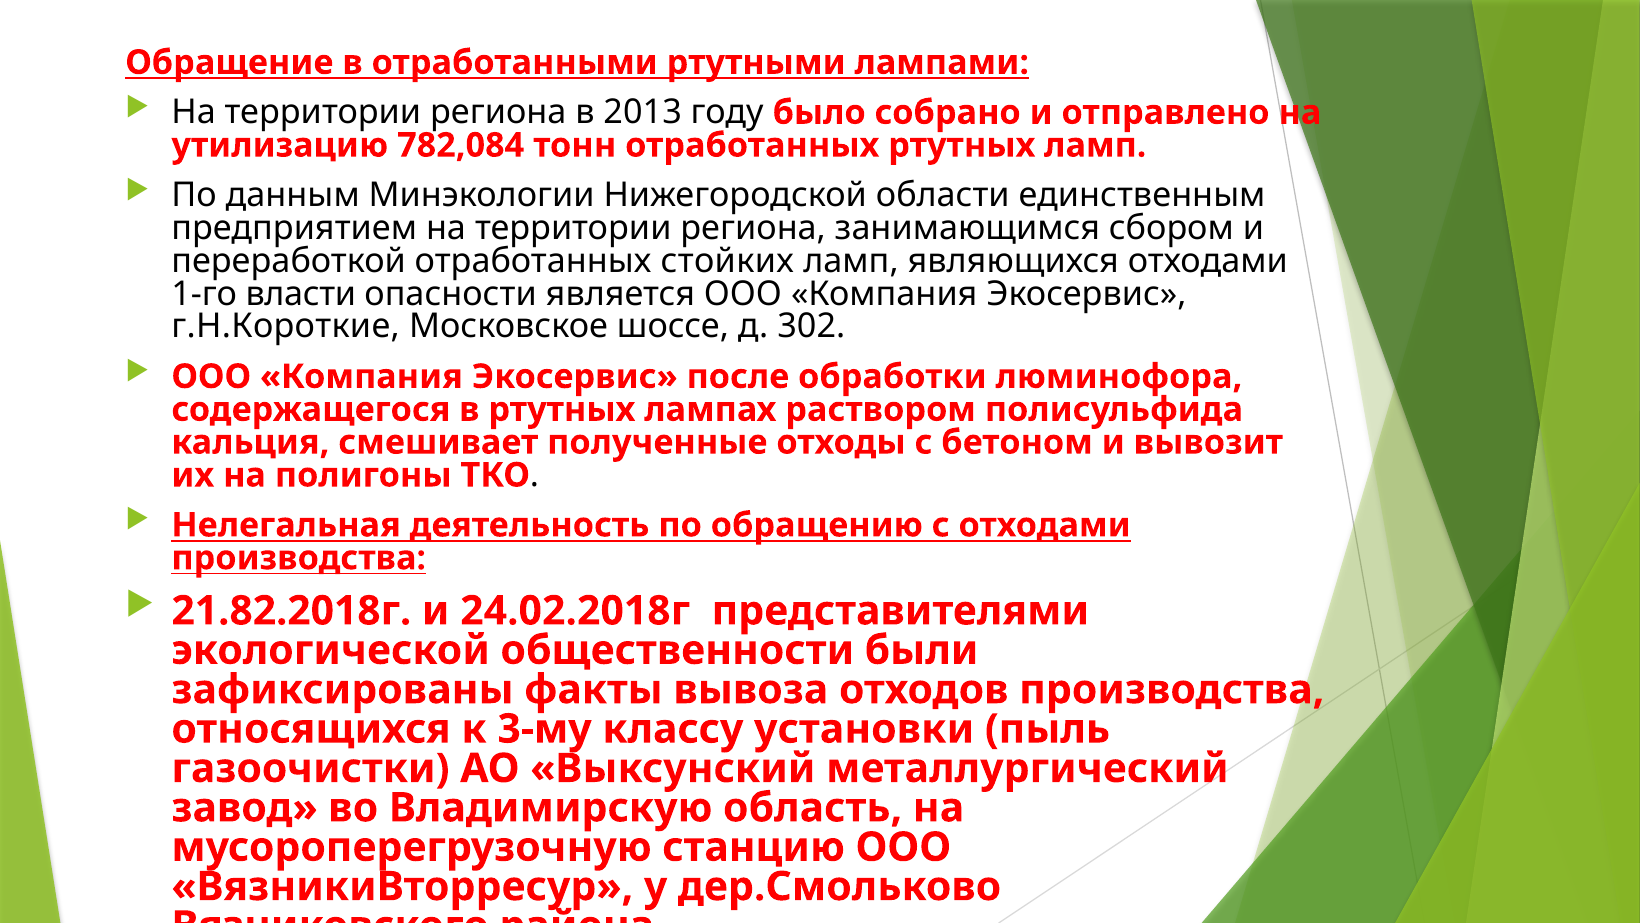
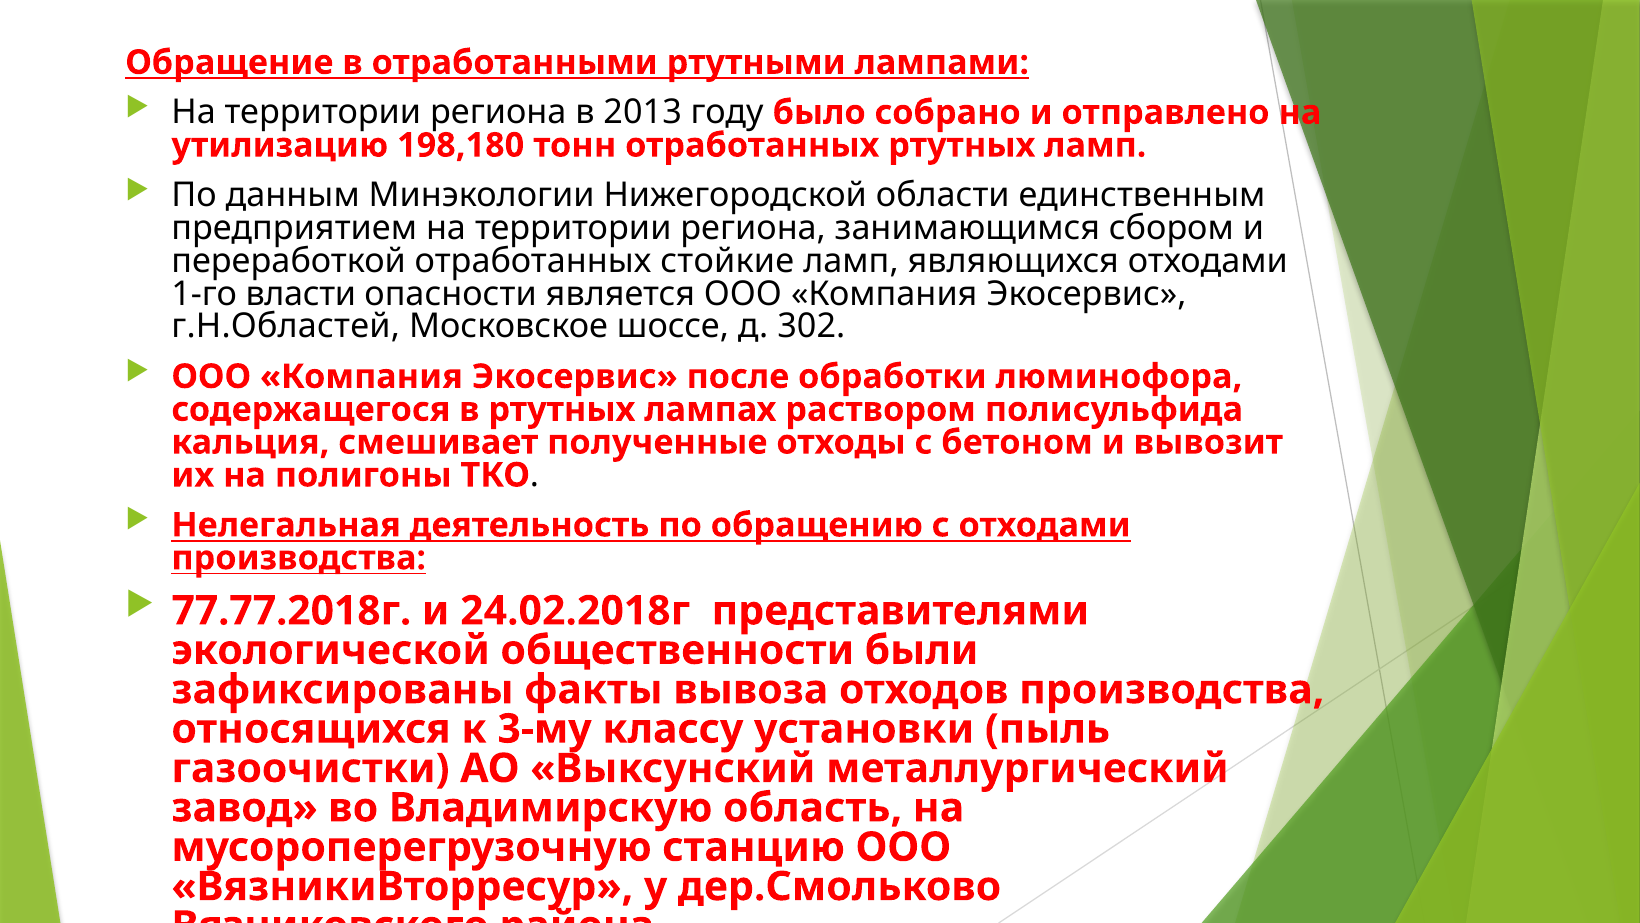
782,084: 782,084 -> 198,180
стойких: стойких -> стойкие
г.Н.Короткие: г.Н.Короткие -> г.Н.Областей
21.82.2018г: 21.82.2018г -> 77.77.2018г
